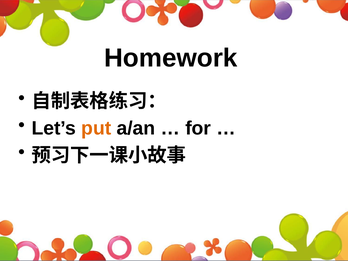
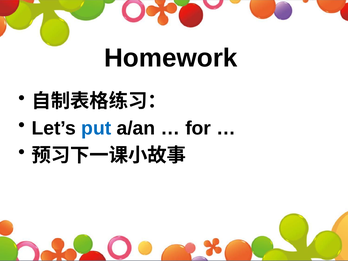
put colour: orange -> blue
